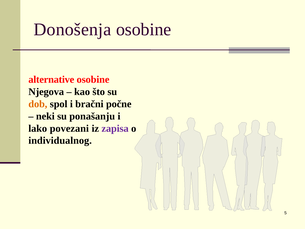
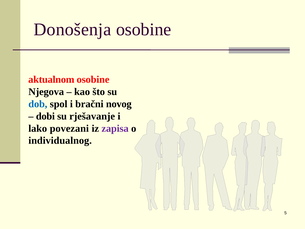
alternative: alternative -> aktualnom
dob colour: orange -> blue
počne: počne -> novog
neki: neki -> dobi
ponašanju: ponašanju -> rješavanje
